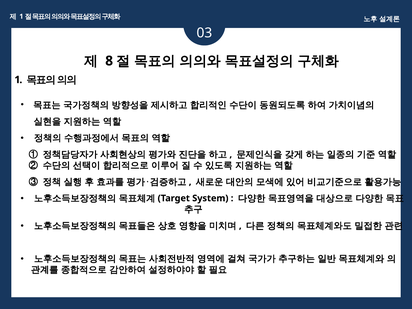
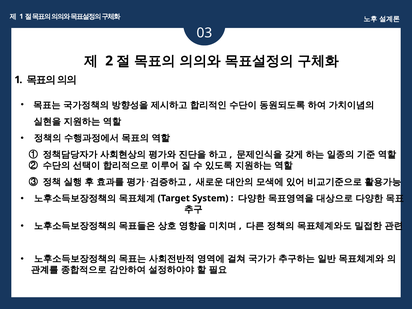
8: 8 -> 2
